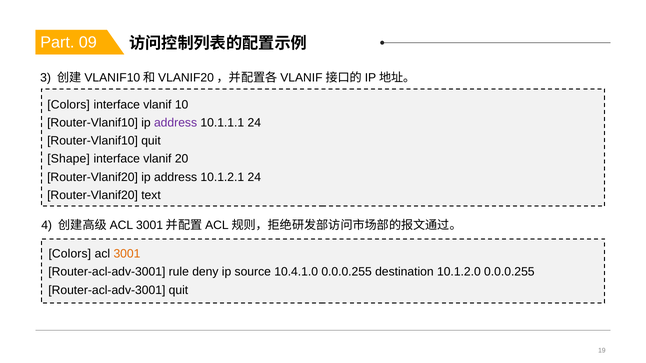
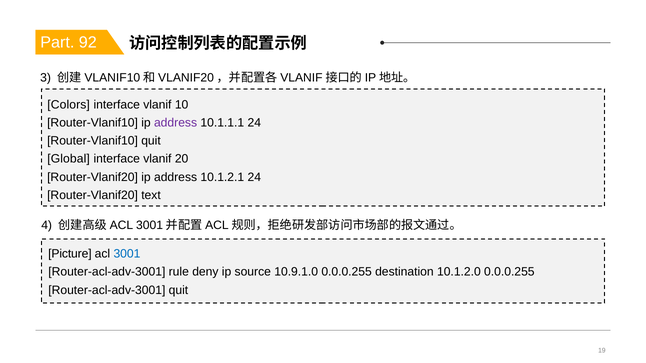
09: 09 -> 92
Shape: Shape -> Global
Colors at (70, 254): Colors -> Picture
3001 colour: orange -> blue
10.4.1.0: 10.4.1.0 -> 10.9.1.0
